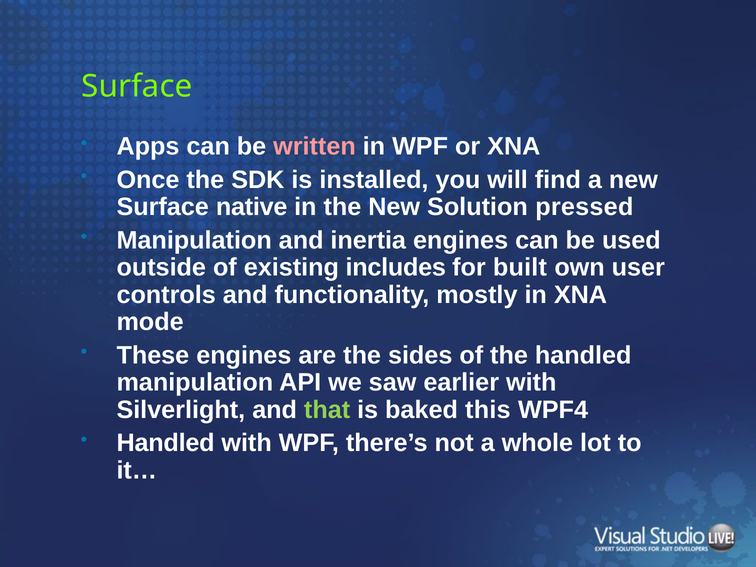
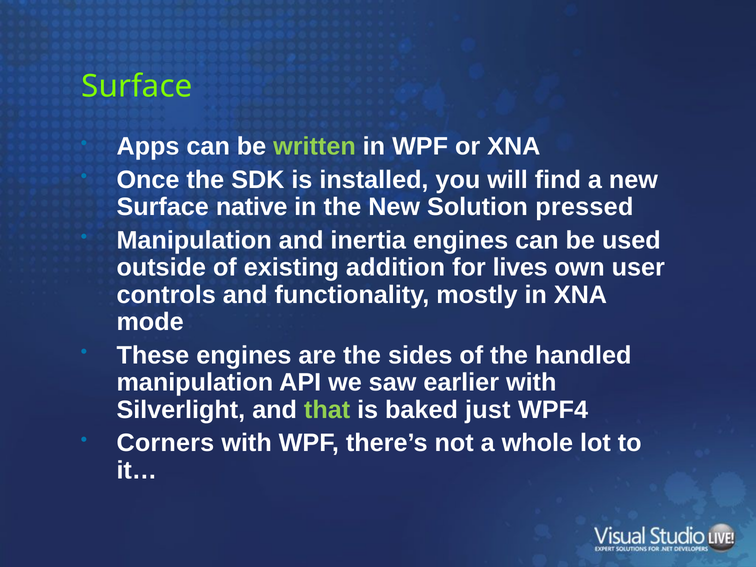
written colour: pink -> light green
includes: includes -> addition
built: built -> lives
this: this -> just
Handled at (166, 443): Handled -> Corners
